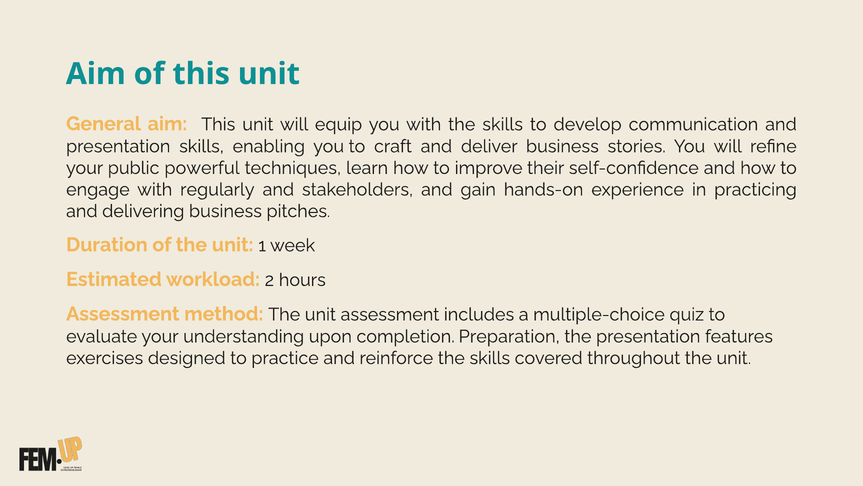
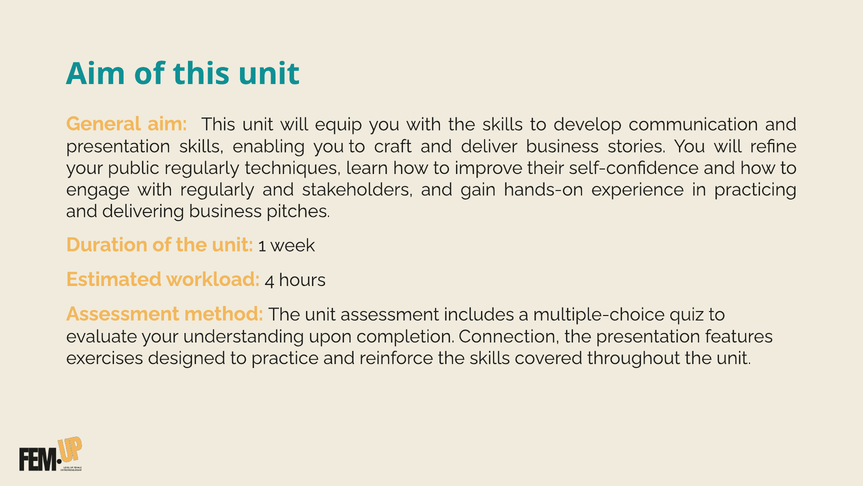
public powerful: powerful -> regularly
2: 2 -> 4
Preparation: Preparation -> Connection
